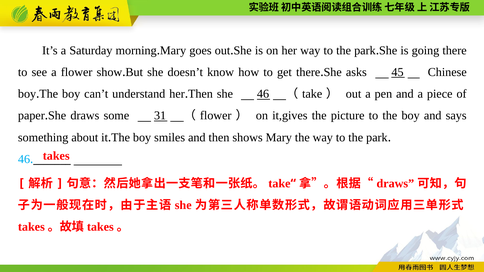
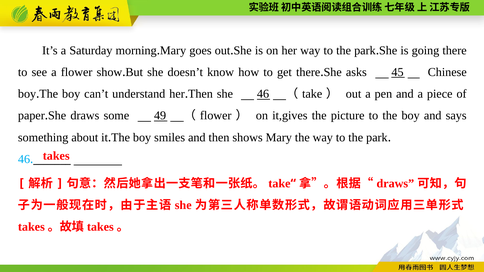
31: 31 -> 49
